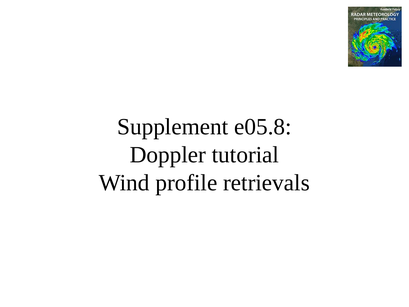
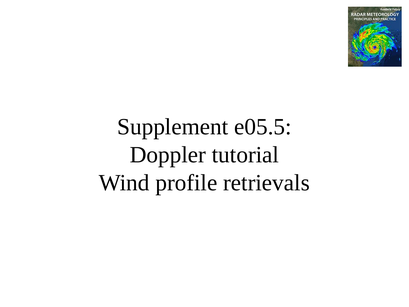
e05.8: e05.8 -> e05.5
